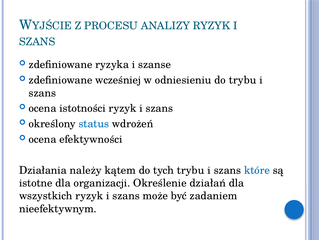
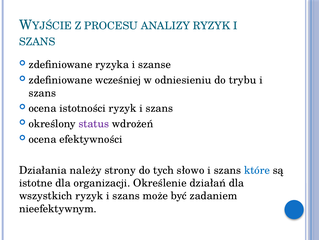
status colour: blue -> purple
kątem: kątem -> strony
tych trybu: trybu -> słowo
